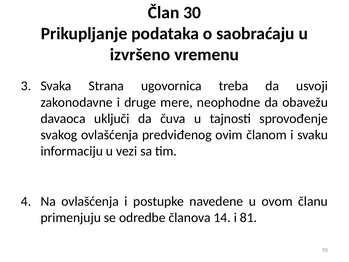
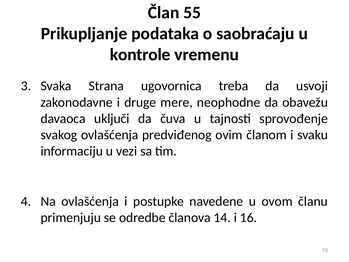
30: 30 -> 55
izvršeno: izvršeno -> kontrole
81: 81 -> 16
